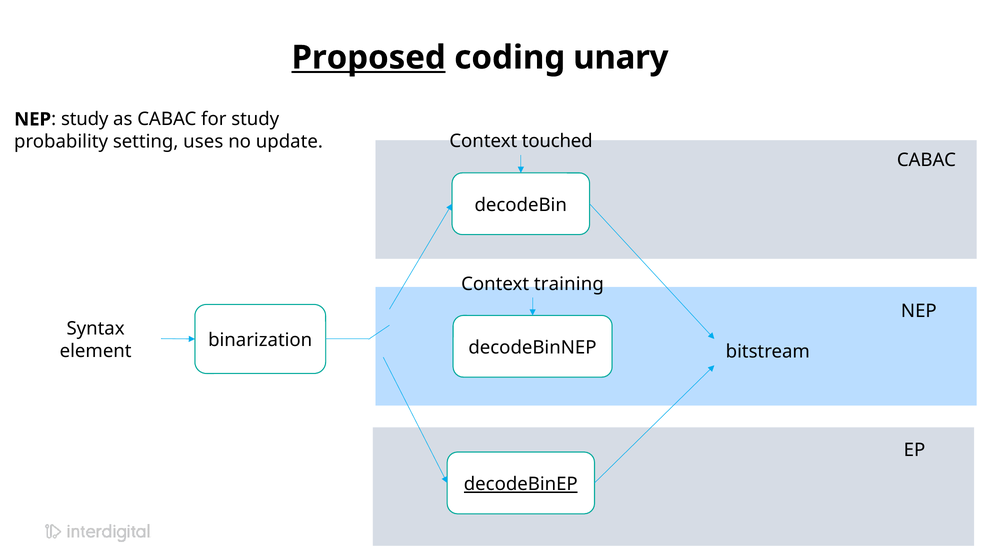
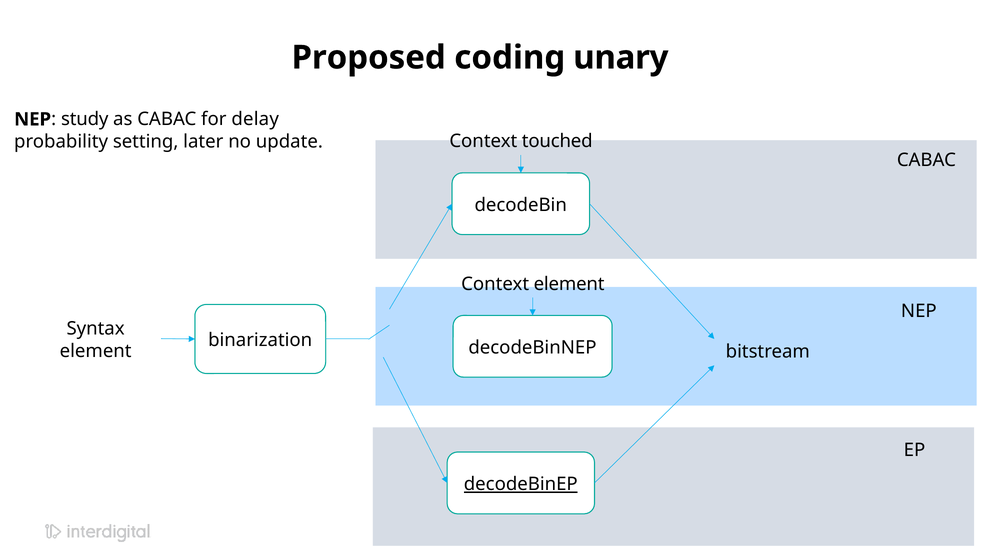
Proposed underline: present -> none
for study: study -> delay
uses: uses -> later
Context training: training -> element
